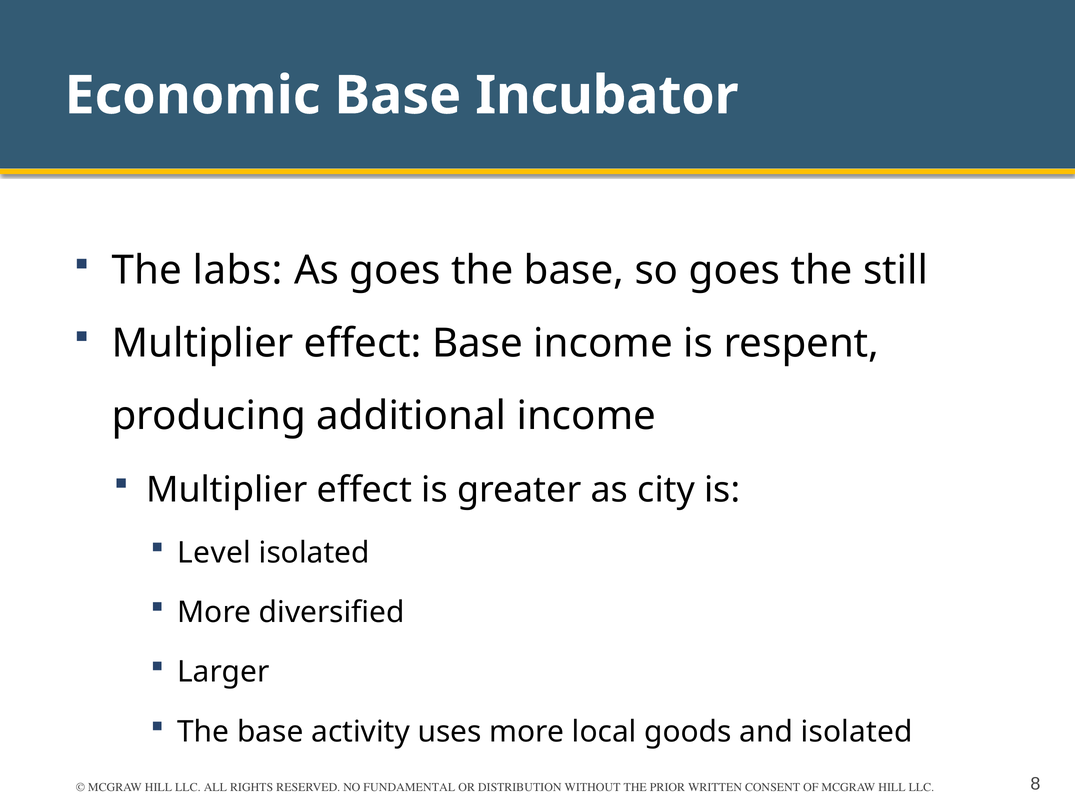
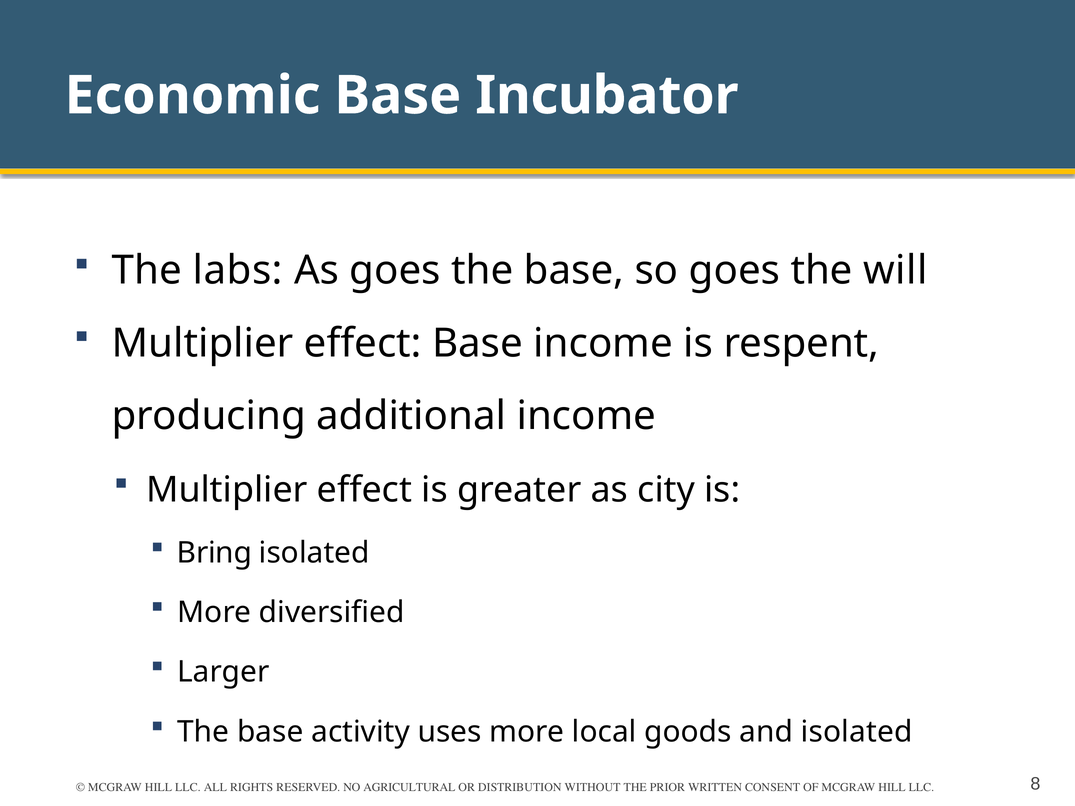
still: still -> will
Level: Level -> Bring
FUNDAMENTAL: FUNDAMENTAL -> AGRICULTURAL
